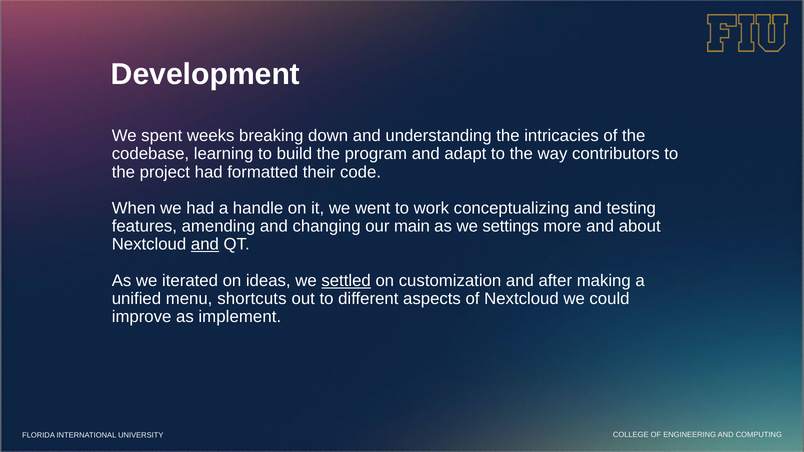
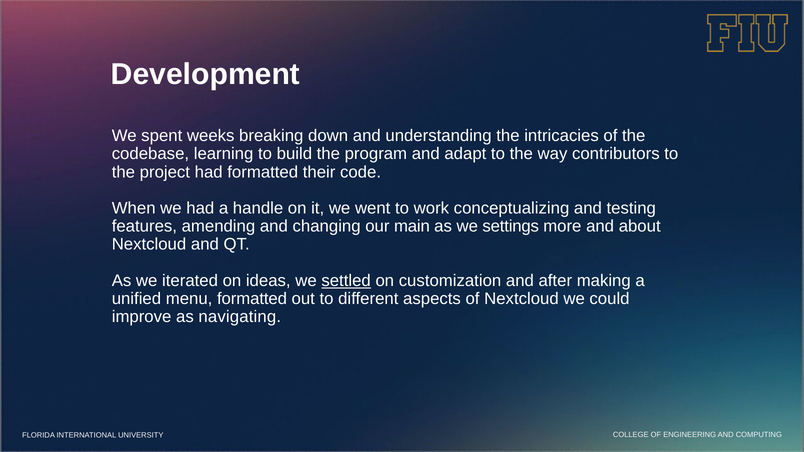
and at (205, 245) underline: present -> none
menu shortcuts: shortcuts -> formatted
implement: implement -> navigating
